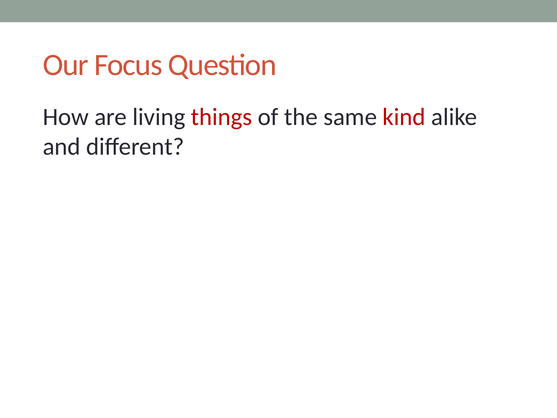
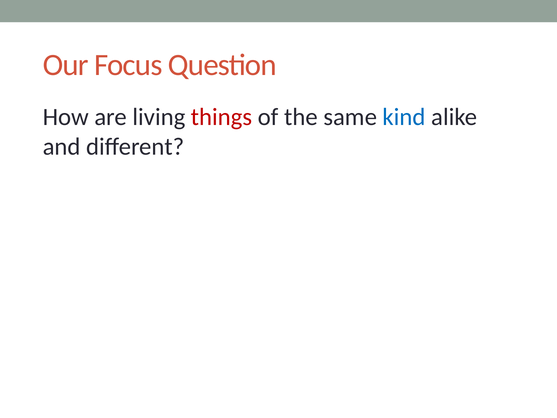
kind colour: red -> blue
